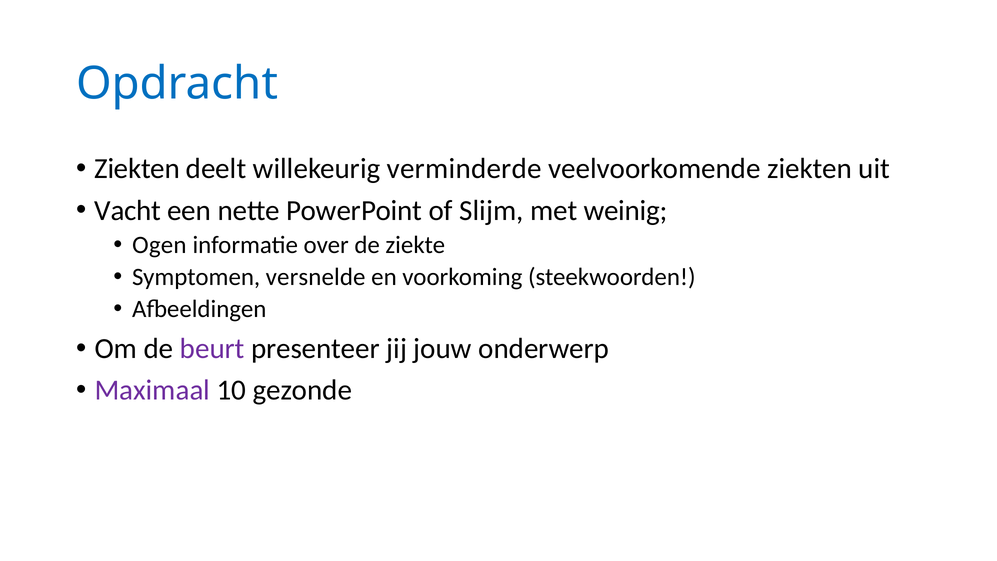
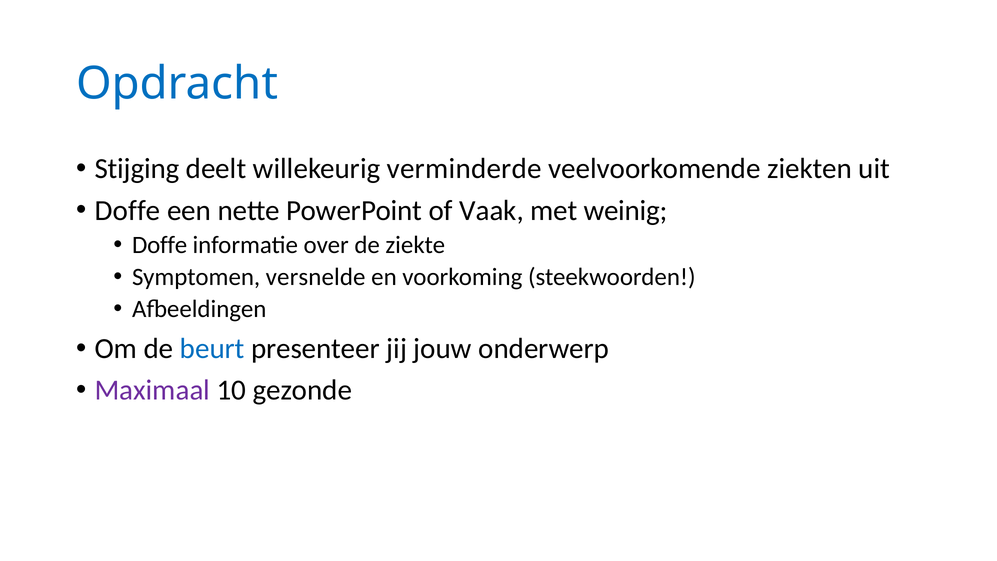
Ziekten at (137, 169): Ziekten -> Stijging
Vacht at (128, 210): Vacht -> Doffe
Slijm: Slijm -> Vaak
Ogen at (159, 245): Ogen -> Doffe
beurt colour: purple -> blue
